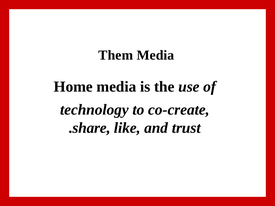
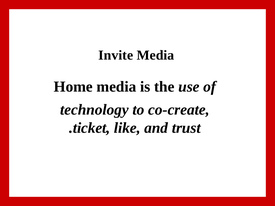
Them: Them -> Invite
share: share -> ticket
